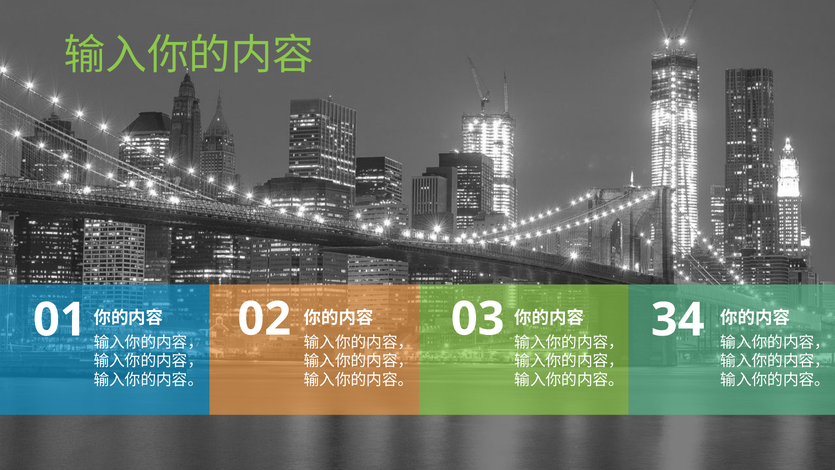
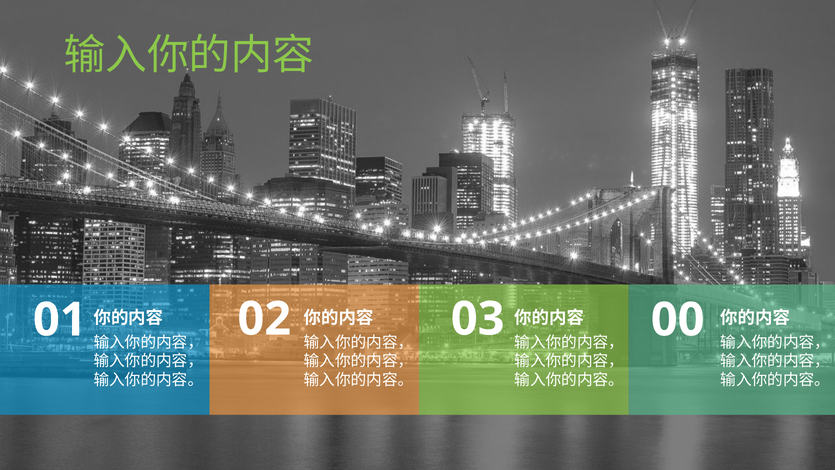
34: 34 -> 00
